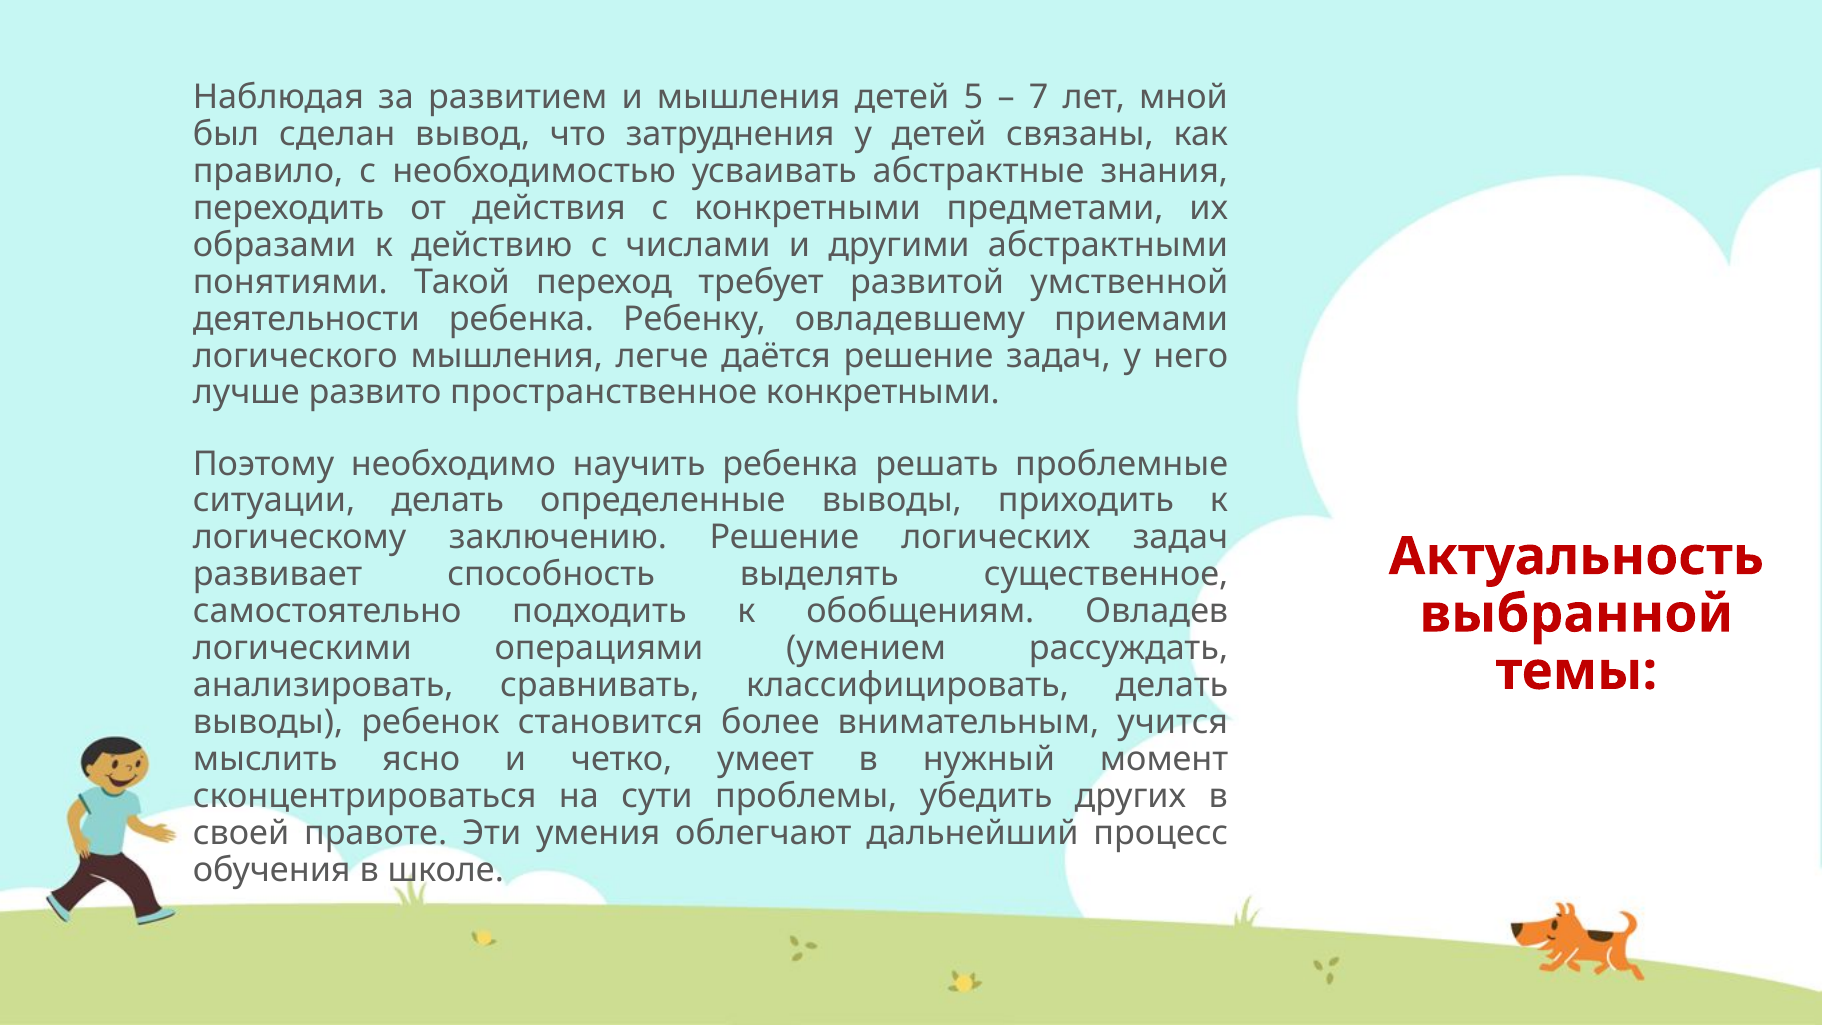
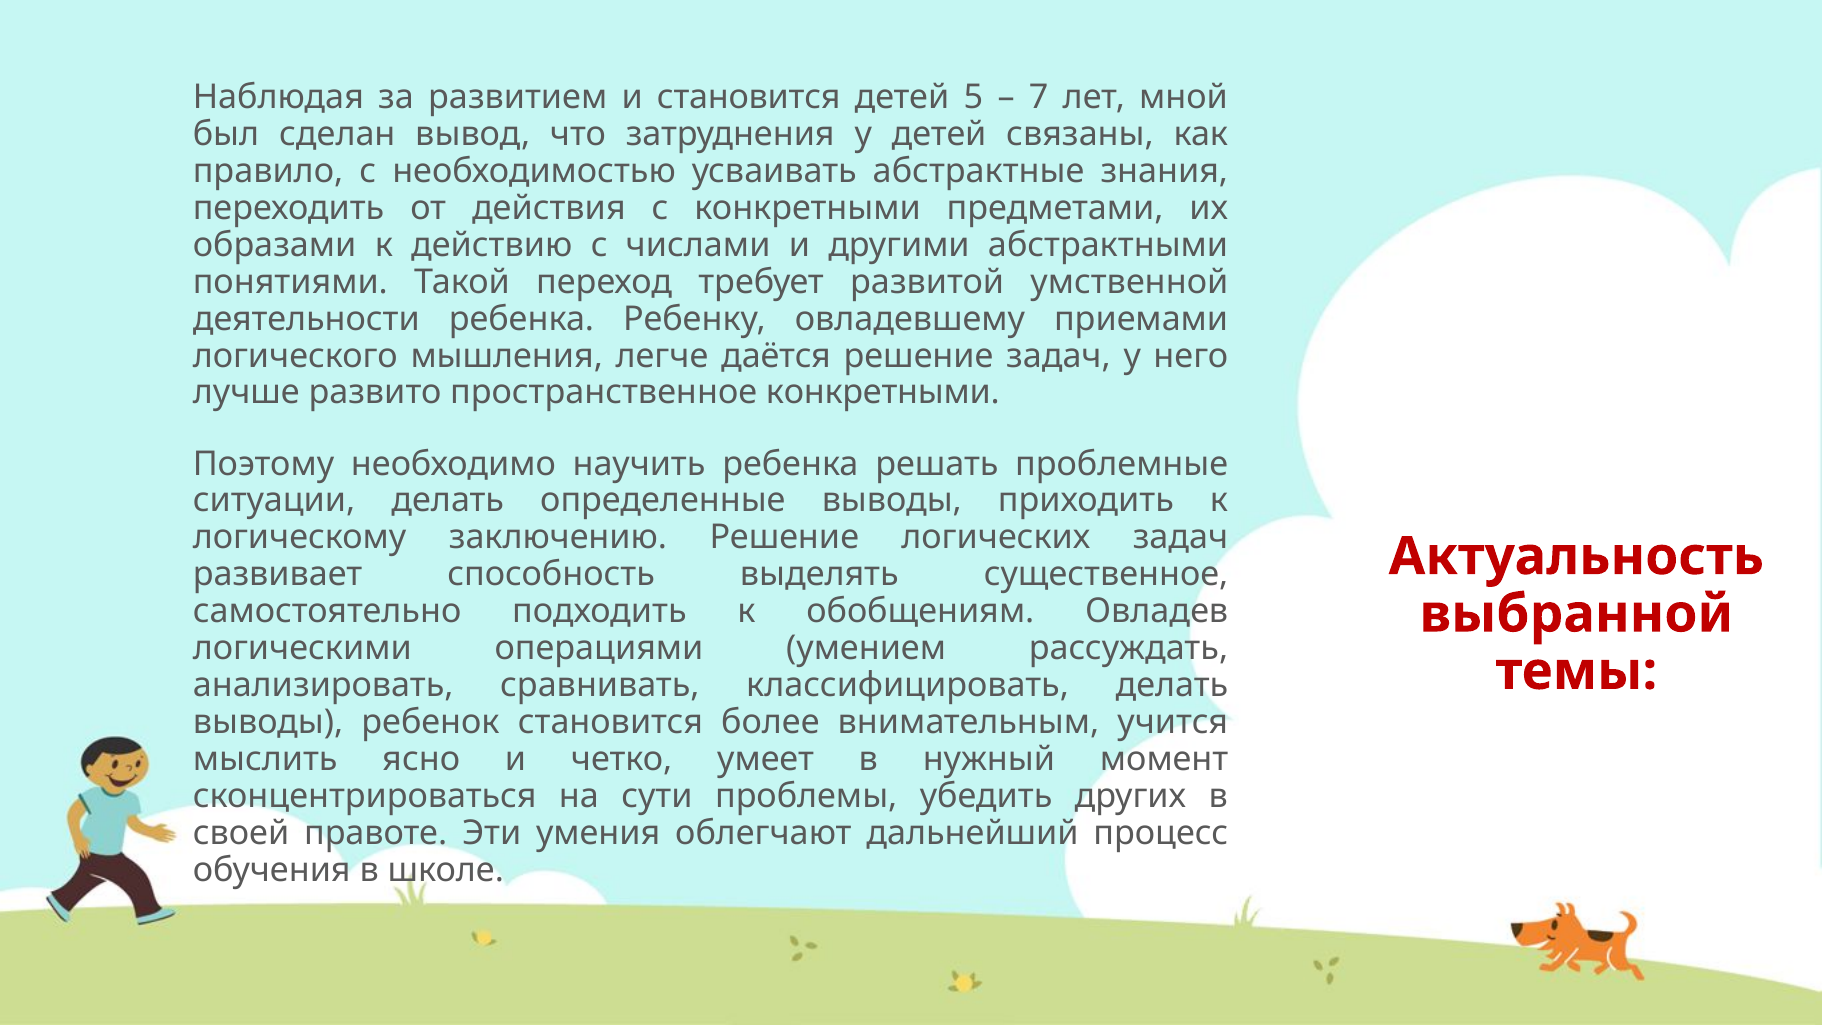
и мышления: мышления -> становится
